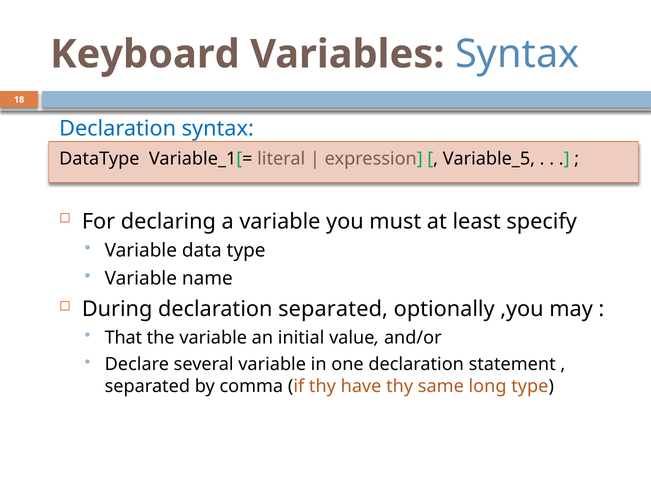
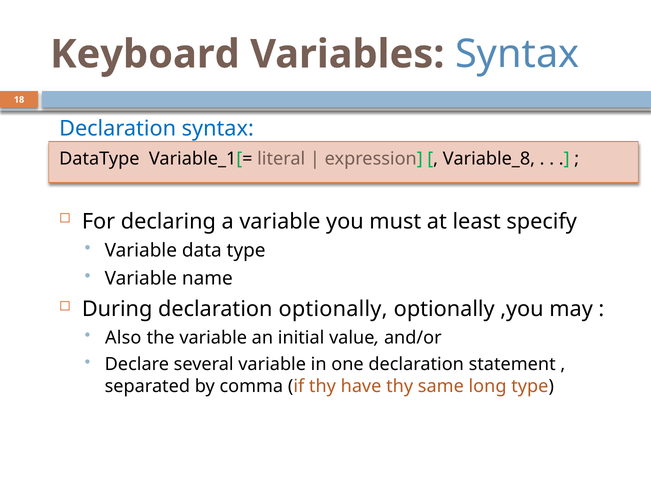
Variable_5: Variable_5 -> Variable_8
declaration separated: separated -> optionally
That: That -> Also
